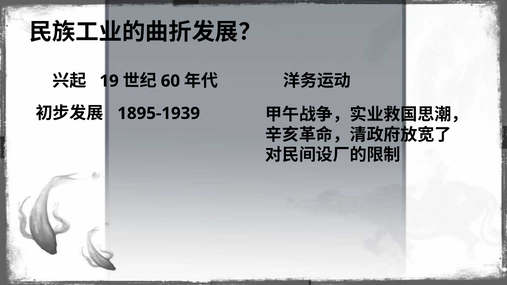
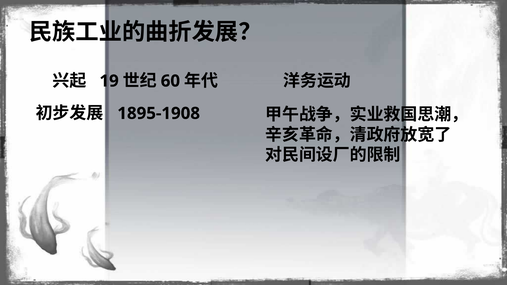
1895-1939: 1895-1939 -> 1895-1908
